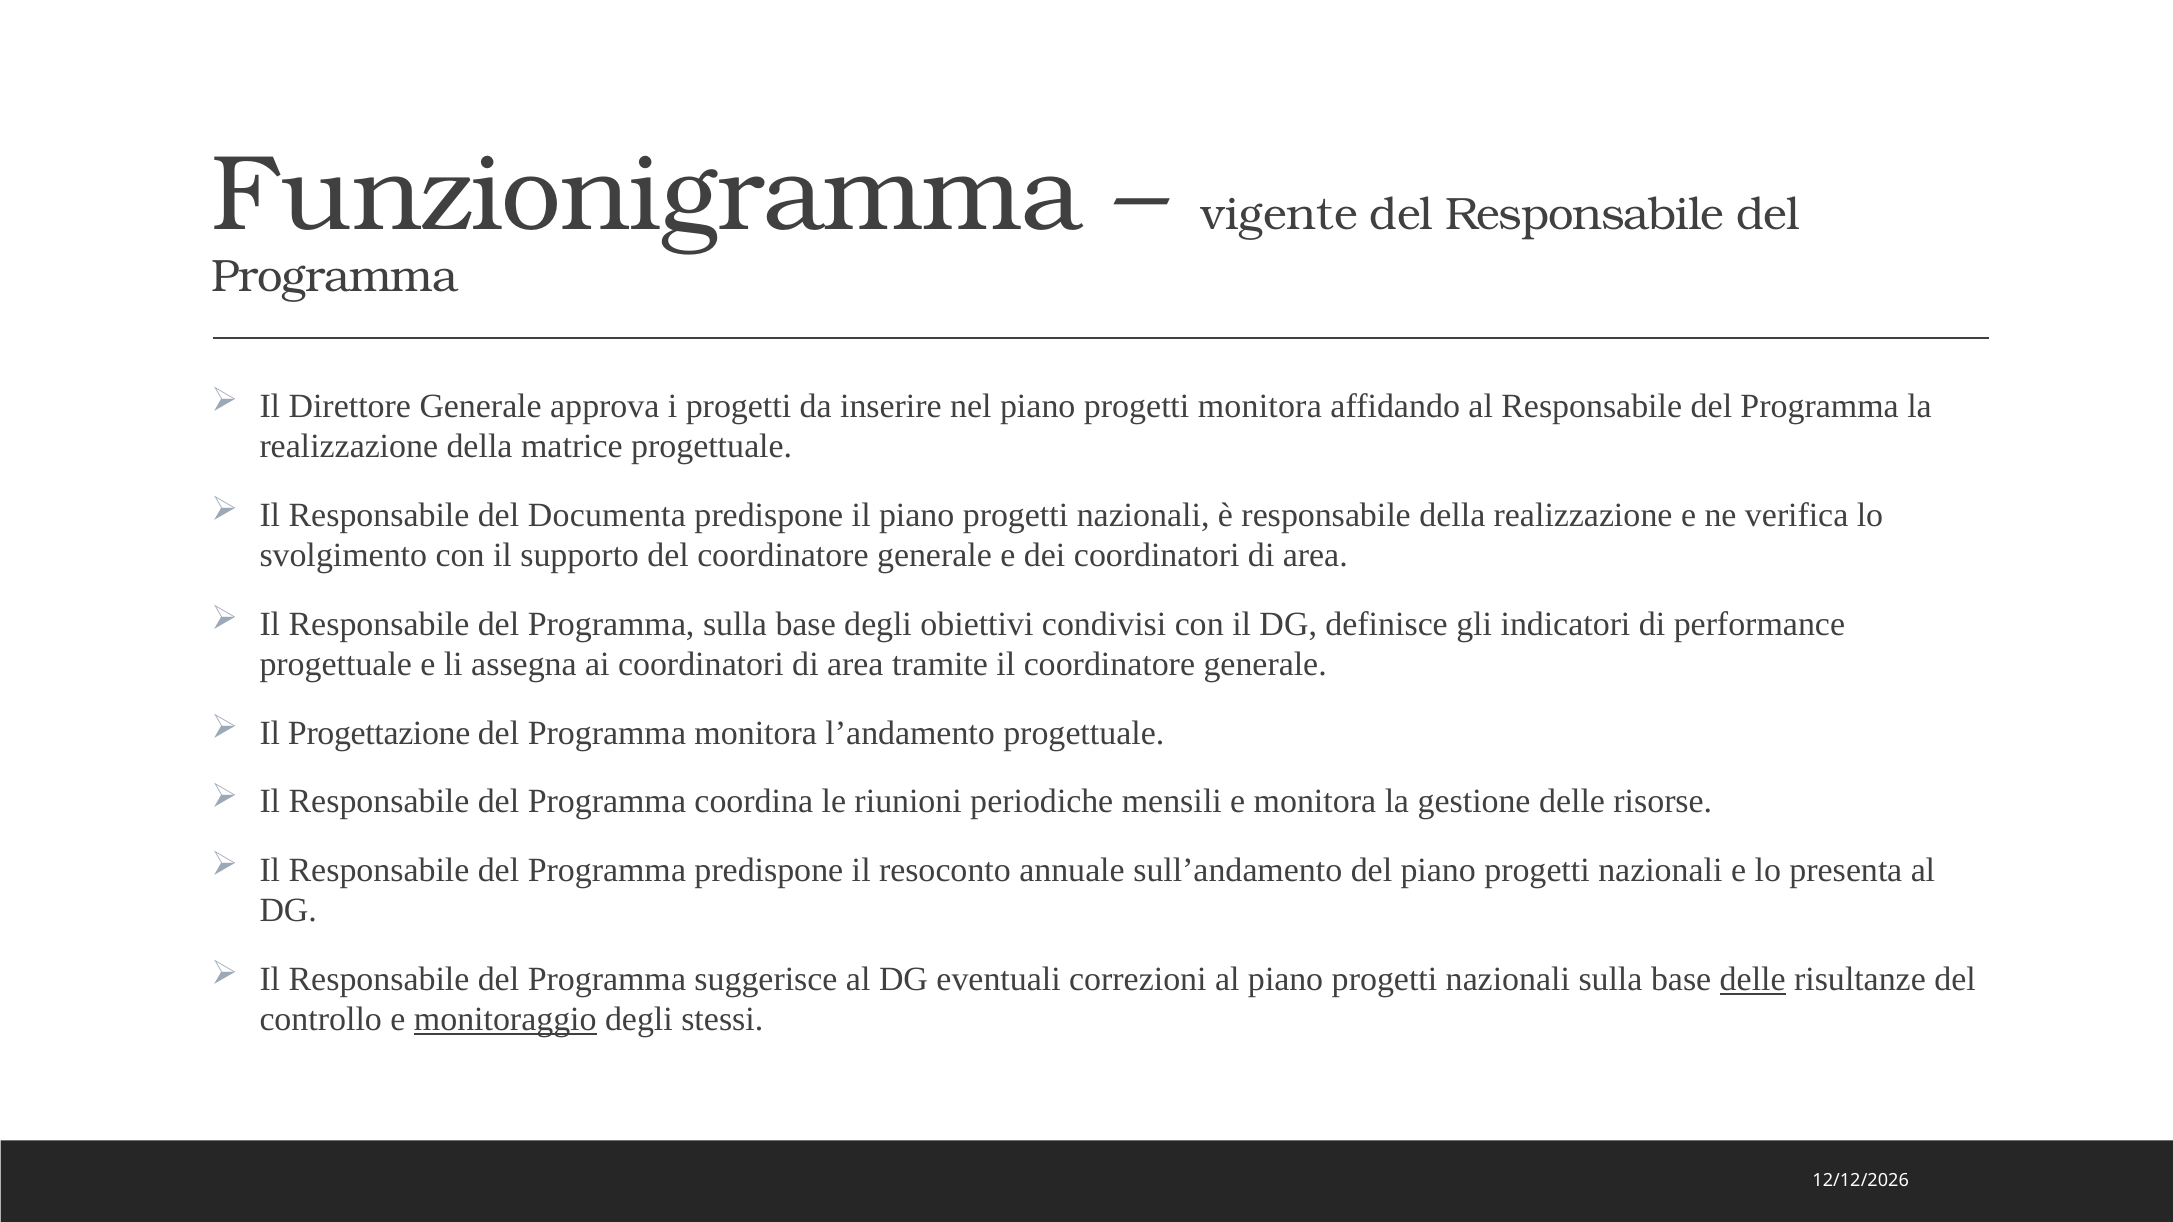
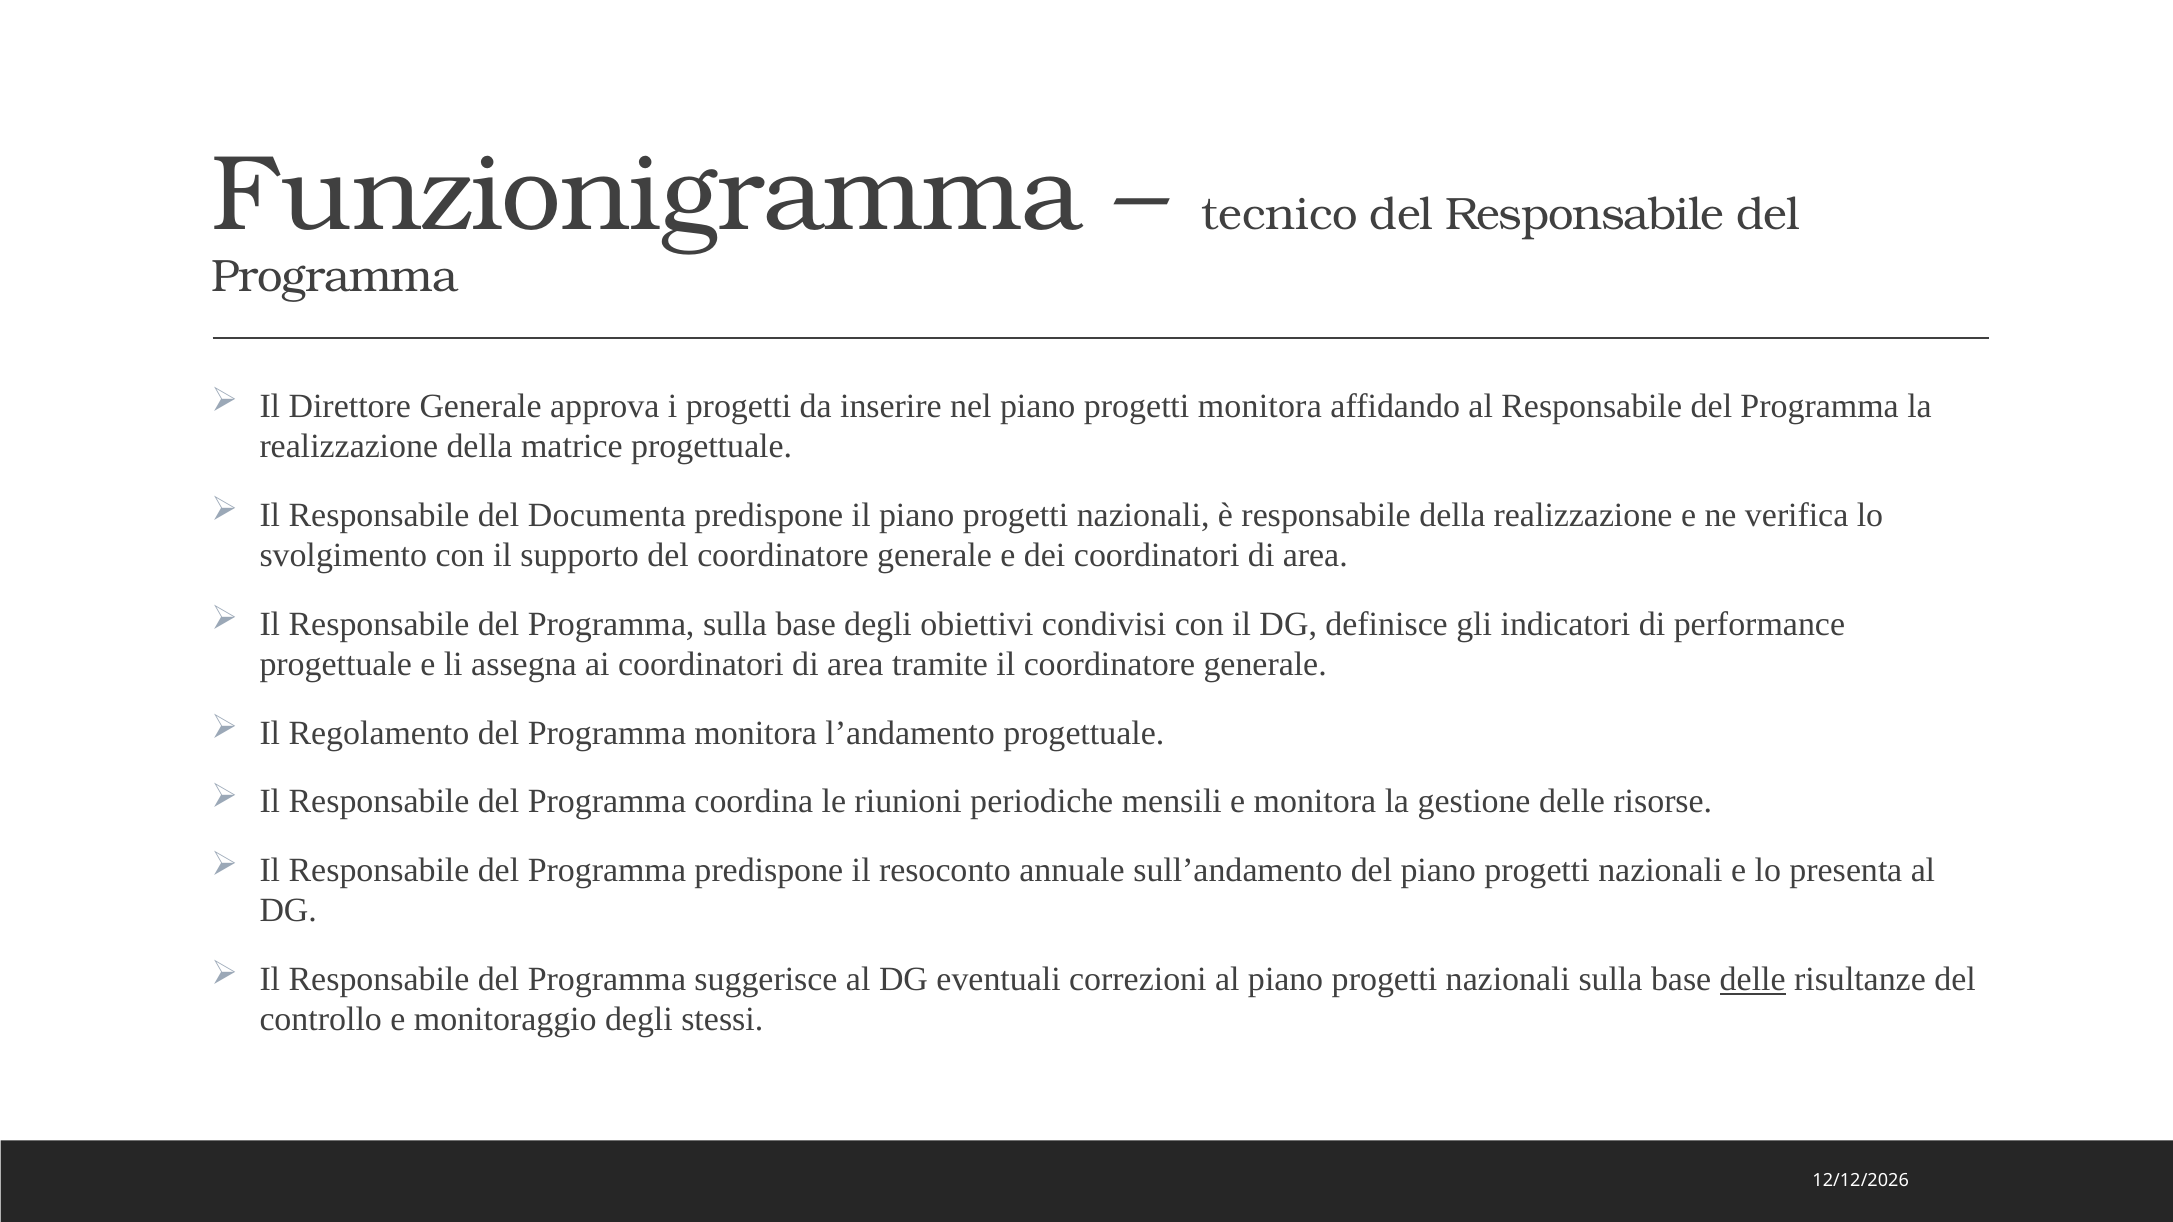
vigente: vigente -> tecnico
Progettazione: Progettazione -> Regolamento
monitoraggio underline: present -> none
